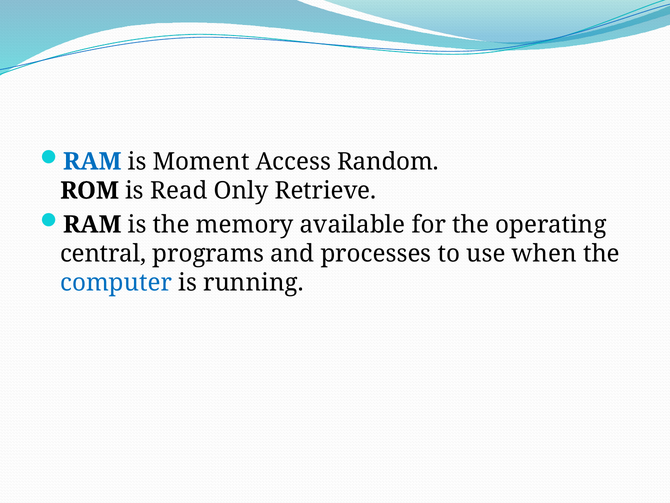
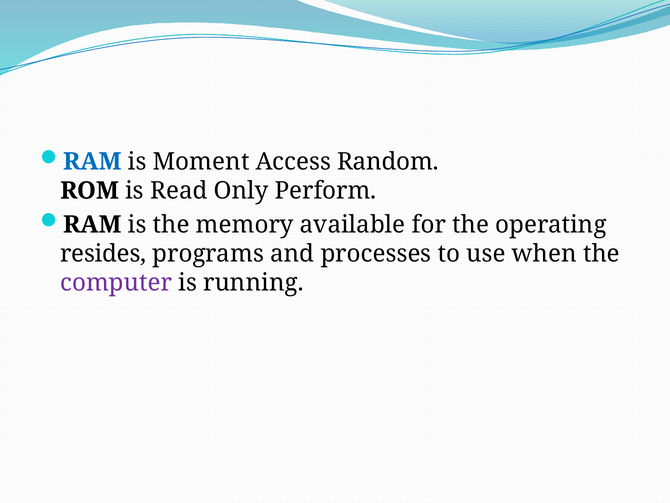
Retrieve: Retrieve -> Perform
central: central -> resides
computer colour: blue -> purple
